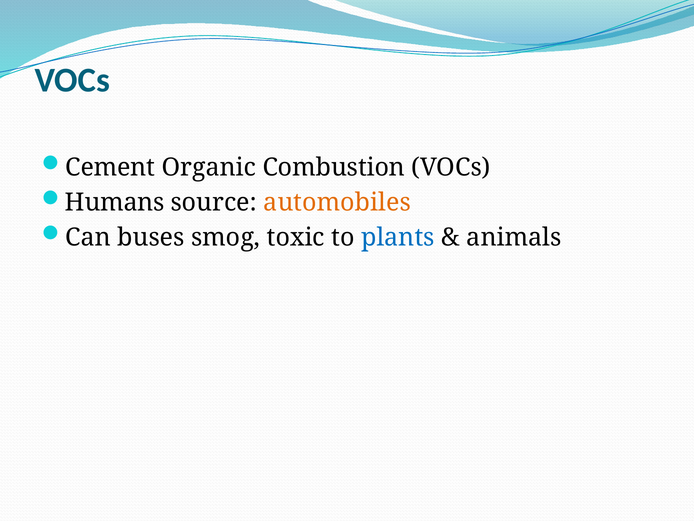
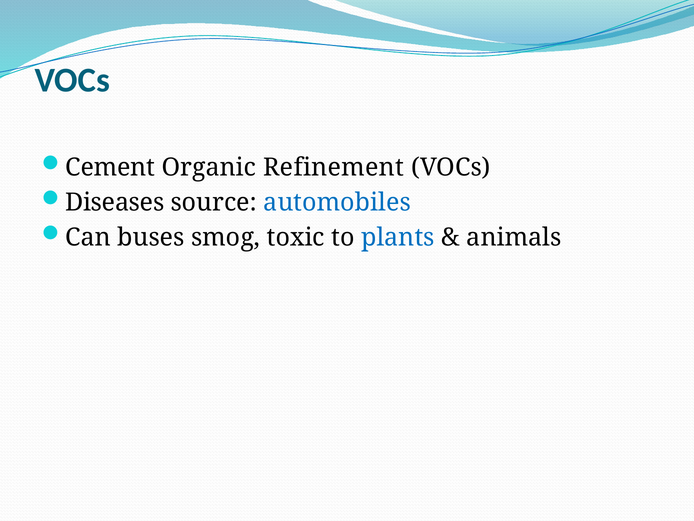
Combustion: Combustion -> Refinement
Humans: Humans -> Diseases
automobiles colour: orange -> blue
